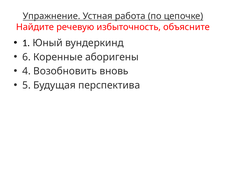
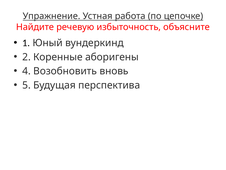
6: 6 -> 2
